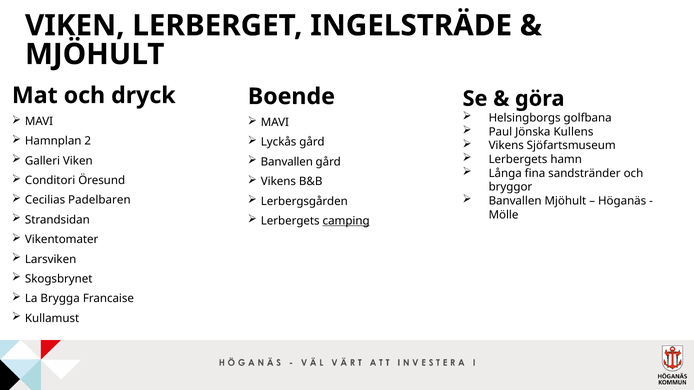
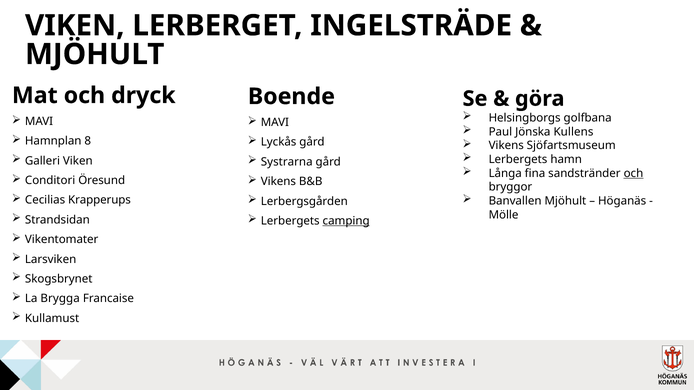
2: 2 -> 8
Banvallen at (287, 162): Banvallen -> Systrarna
och at (633, 173) underline: none -> present
Padelbaren: Padelbaren -> Krapperups
